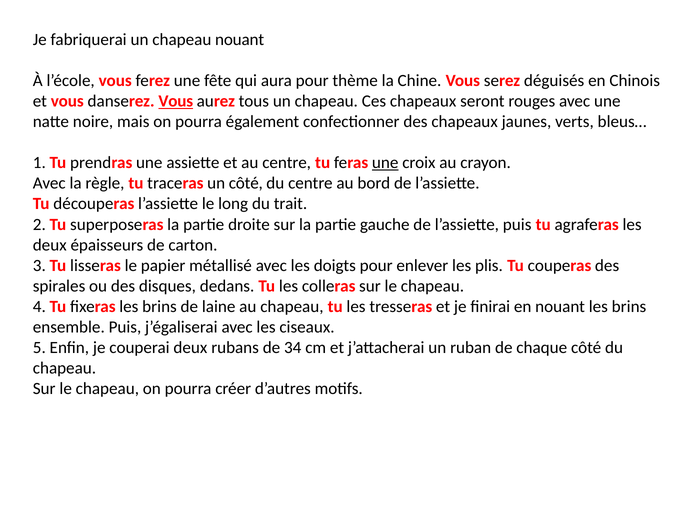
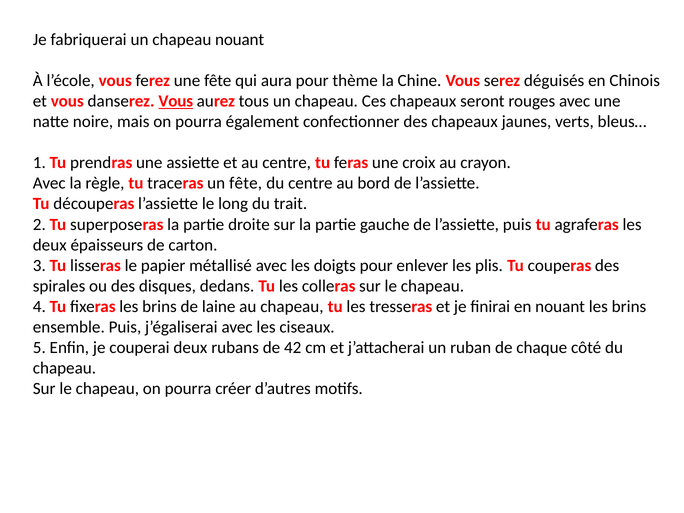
une at (385, 163) underline: present -> none
un côté: côté -> fête
34: 34 -> 42
